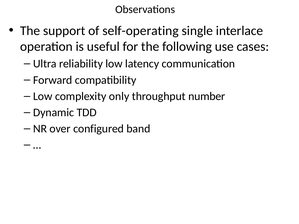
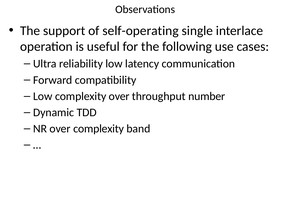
complexity only: only -> over
over configured: configured -> complexity
